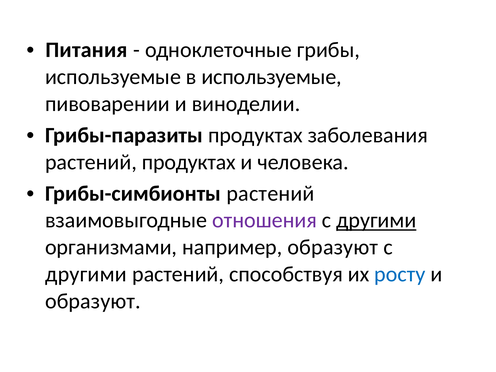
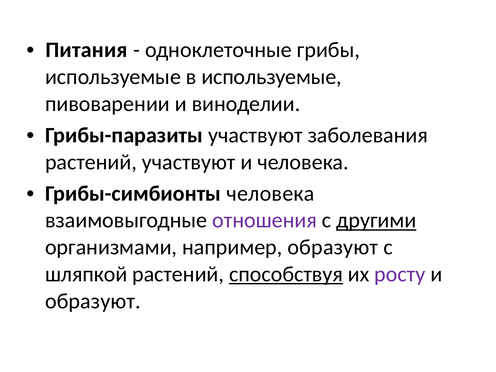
Грибы-паразиты продуктах: продуктах -> участвуют
растений продуктах: продуктах -> участвуют
Грибы-симбионты растений: растений -> человека
другими at (86, 274): другими -> шляпкой
способствуя underline: none -> present
росту colour: blue -> purple
